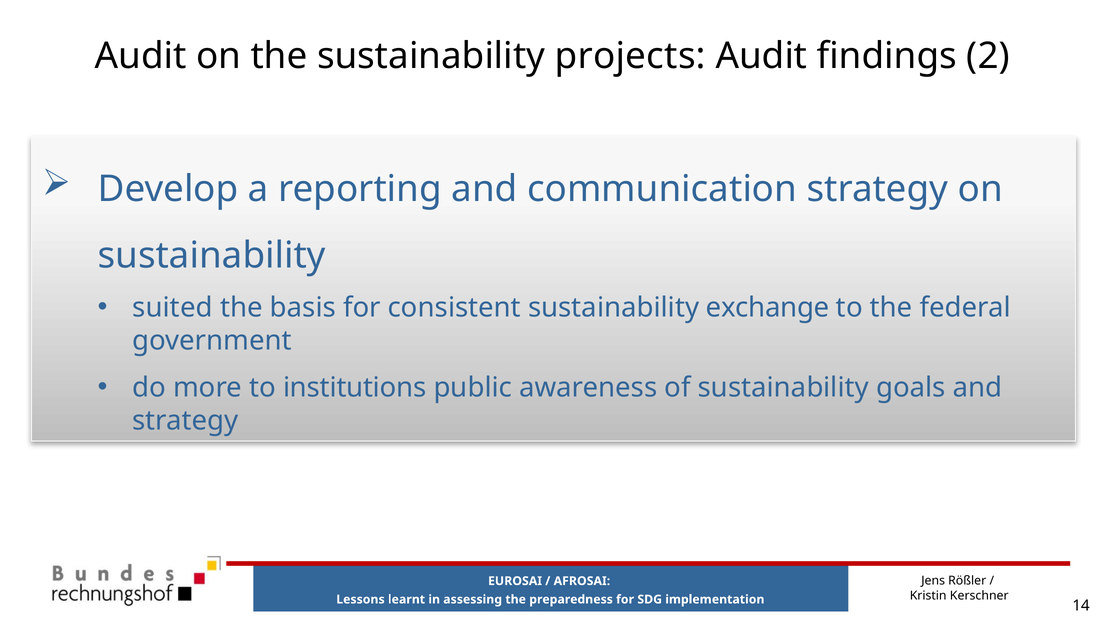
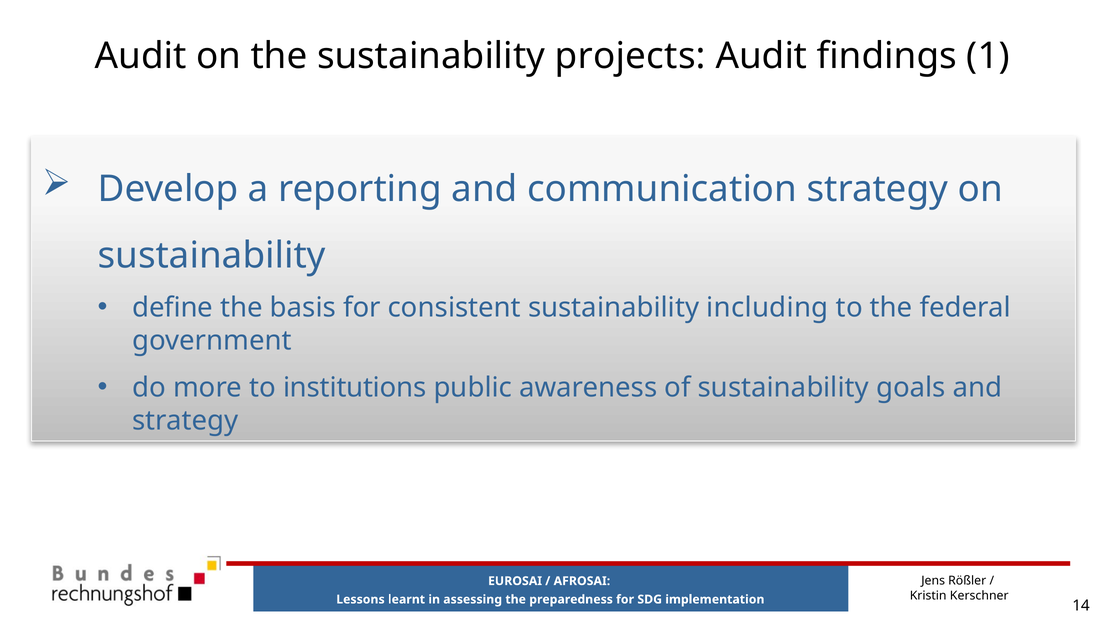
2: 2 -> 1
suited: suited -> define
exchange: exchange -> including
